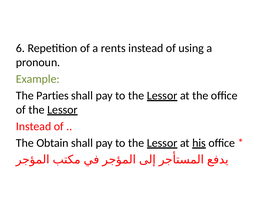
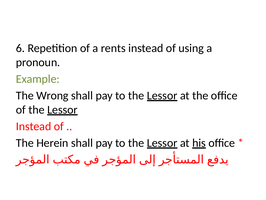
Parties: Parties -> Wrong
Obtain: Obtain -> Herein
